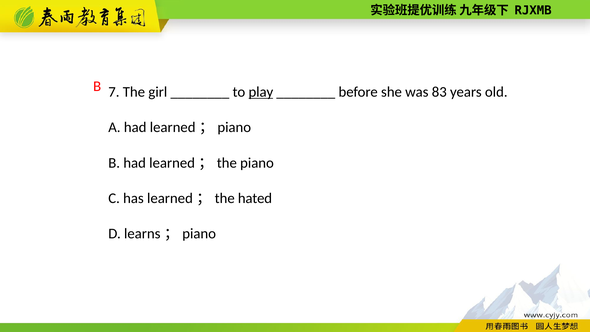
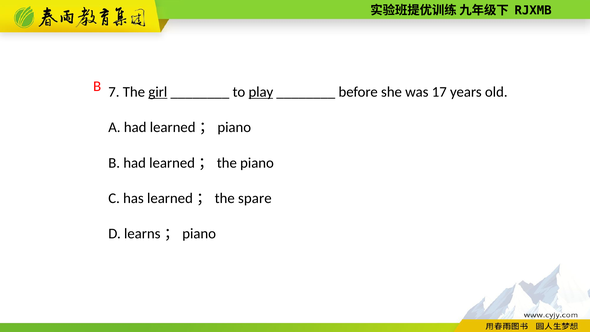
girl underline: none -> present
83: 83 -> 17
hated: hated -> spare
